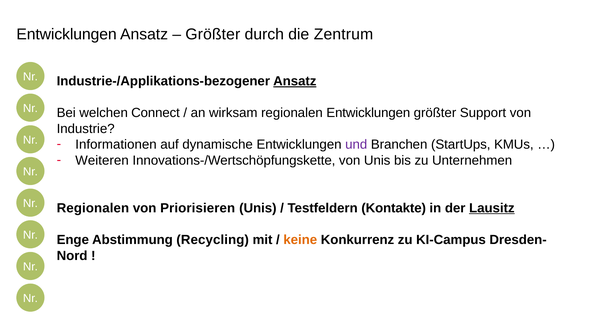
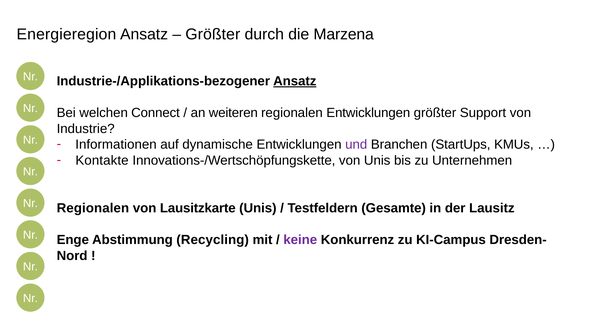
Entwicklungen at (67, 34): Entwicklungen -> Energieregion
Zentrum: Zentrum -> Marzena
wirksam: wirksam -> weiteren
Weiteren: Weiteren -> Kontakte
Priorisieren: Priorisieren -> Lausitzkarte
Kontakte: Kontakte -> Gesamte
Lausitz underline: present -> none
keine colour: orange -> purple
